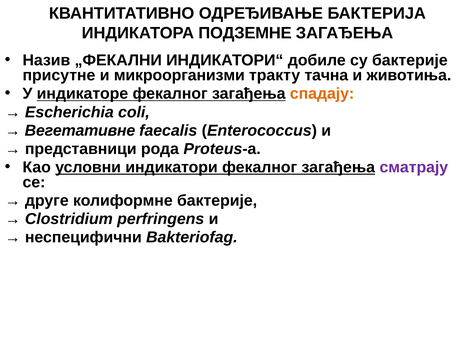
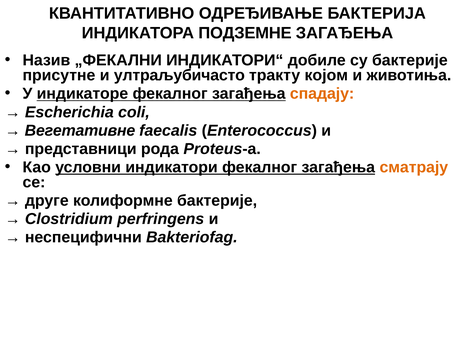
микроорганизми: микроорганизми -> ултраљубичасто
тачна: тачна -> којом
сматрају colour: purple -> orange
